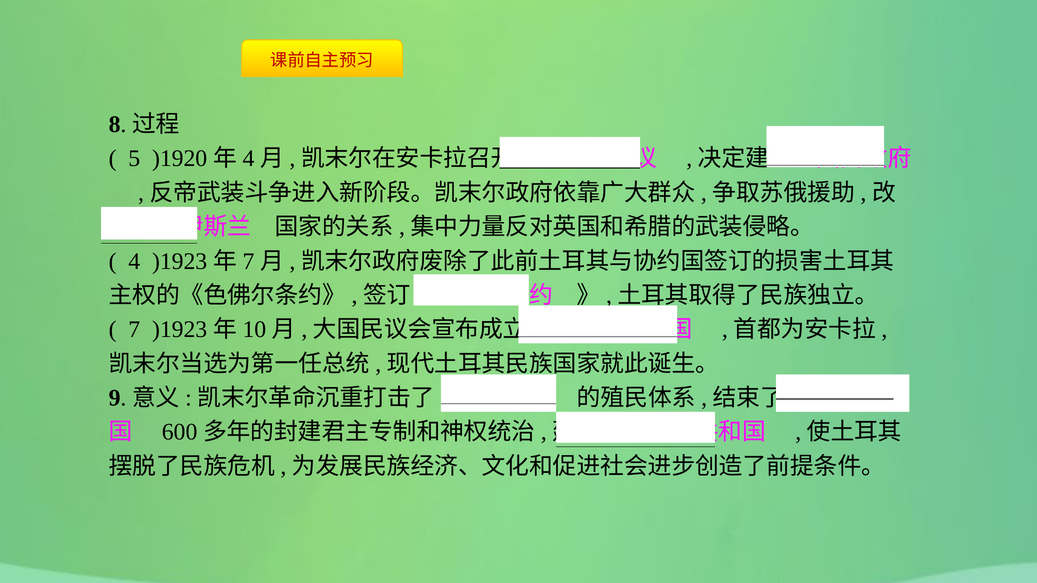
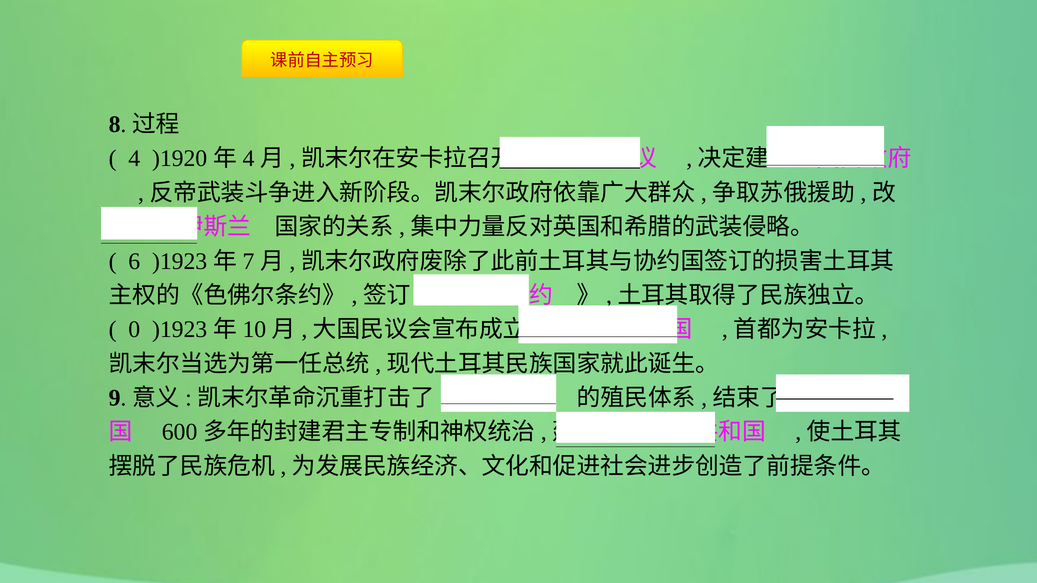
5: 5 -> 4
4: 4 -> 6
7: 7 -> 0
